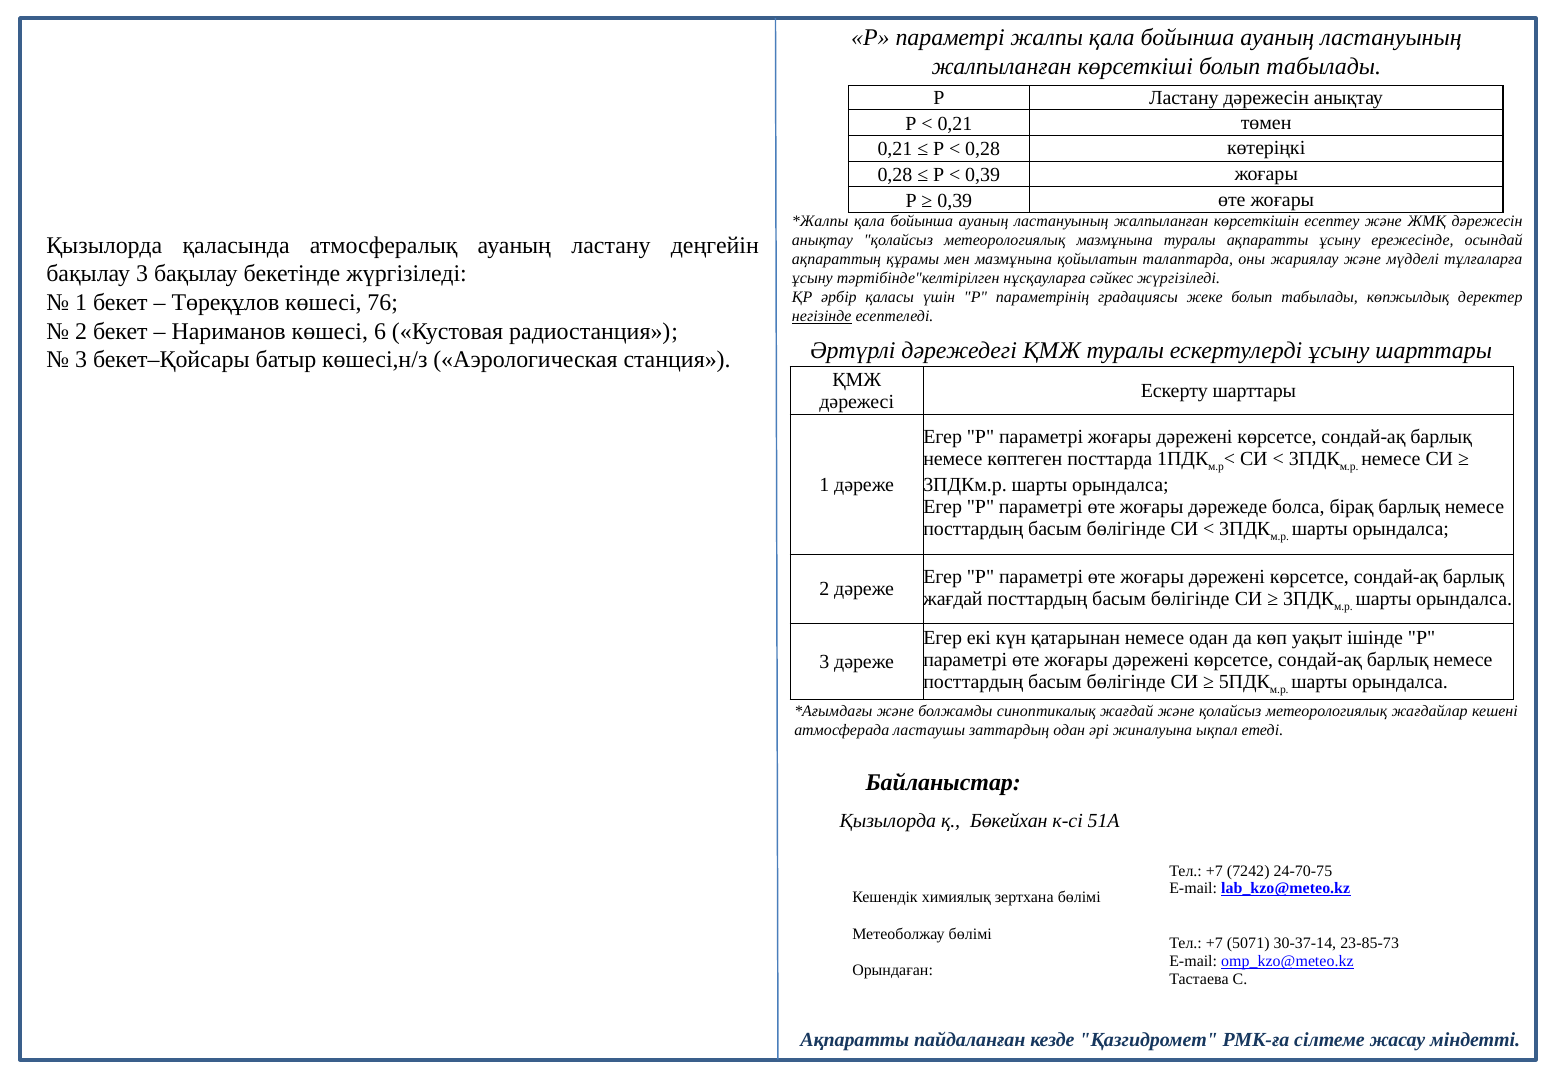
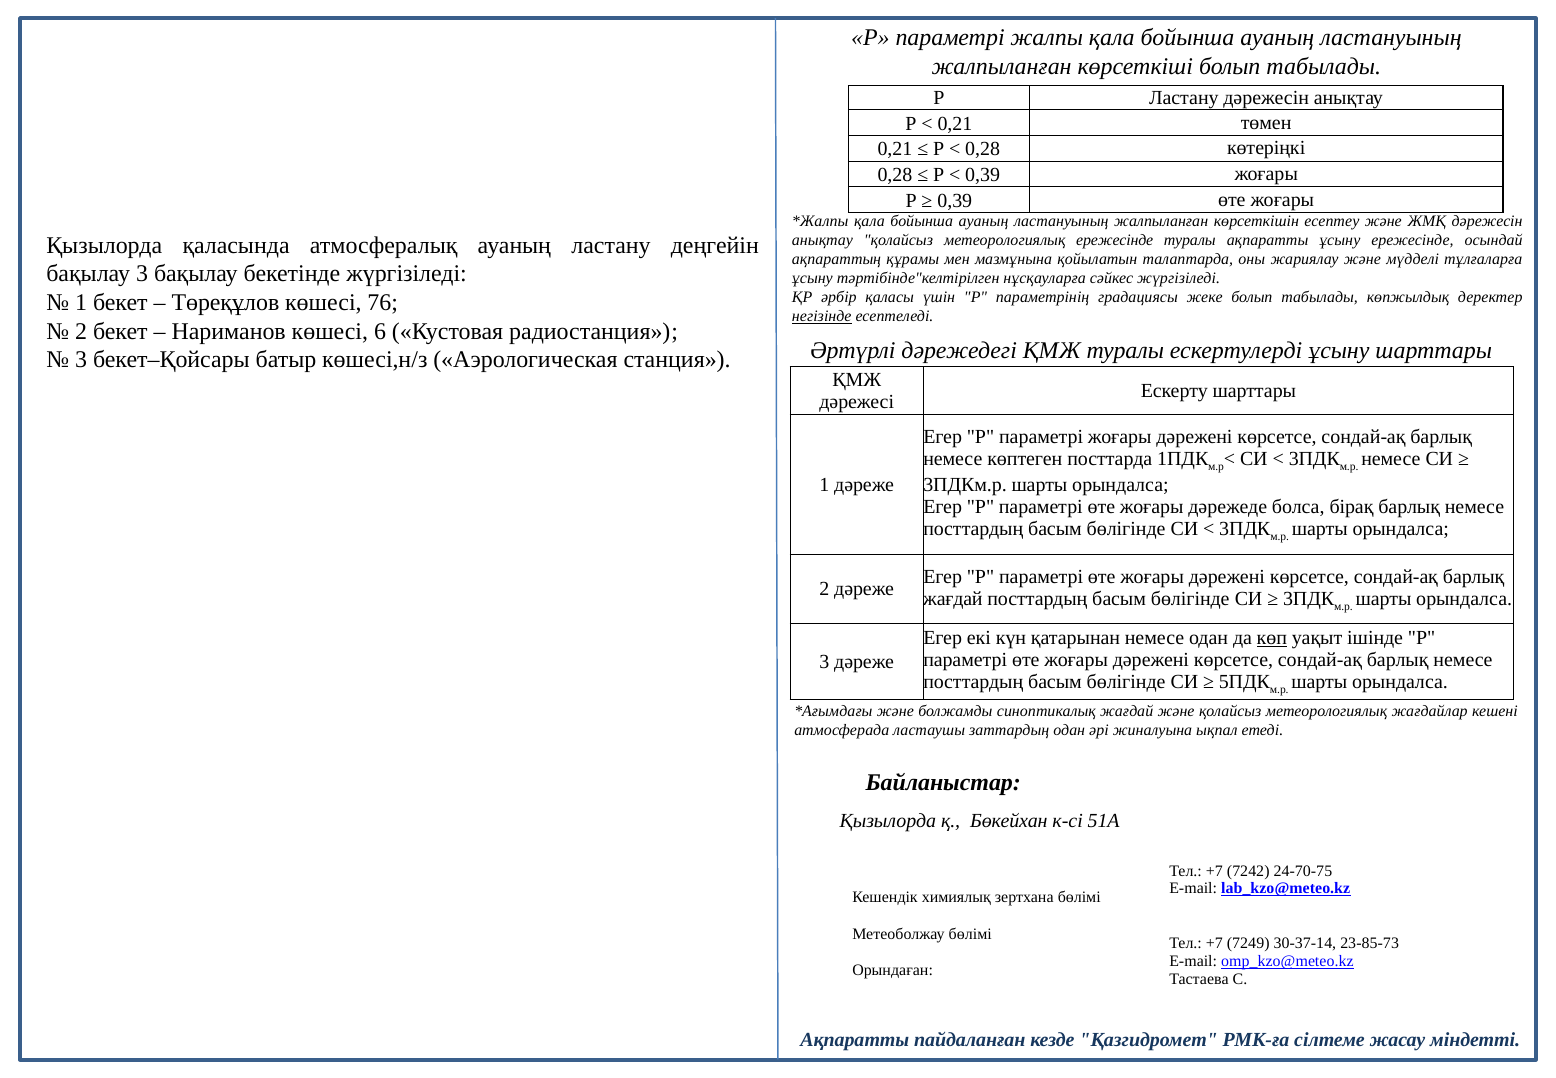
метеорологиялық мазмұнына: мазмұнына -> ережесінде
көп underline: none -> present
5071: 5071 -> 7249
